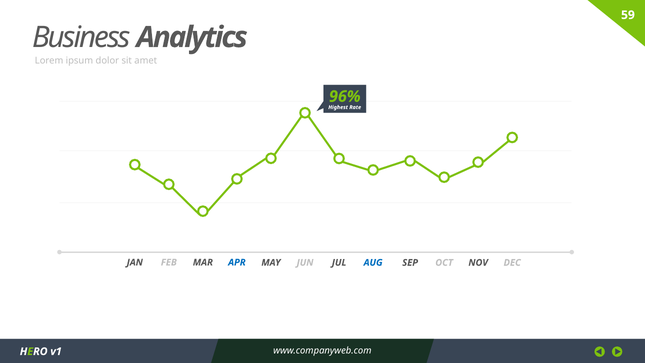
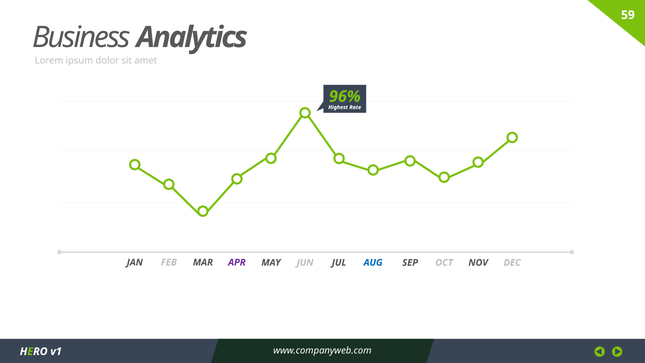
APR colour: blue -> purple
